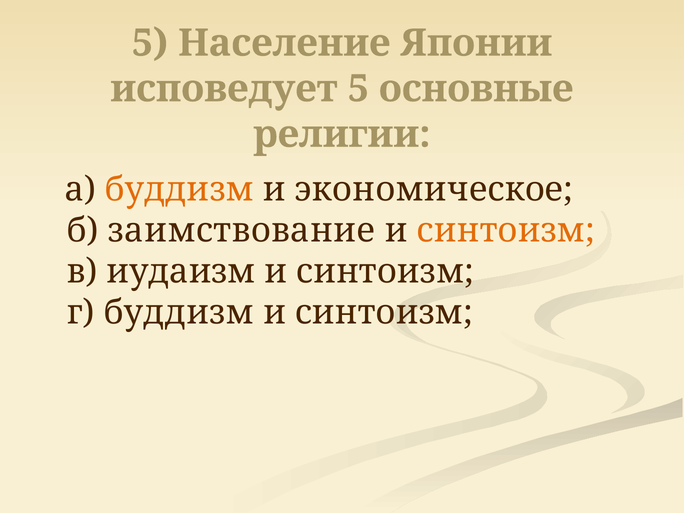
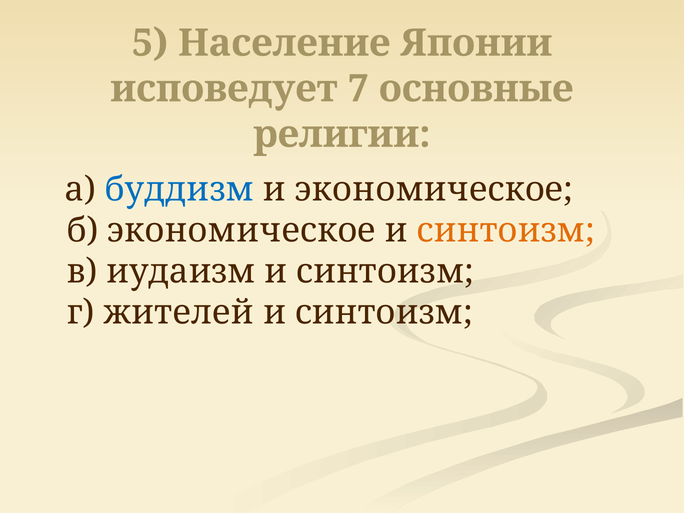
исповедует 5: 5 -> 7
буддизм at (179, 189) colour: orange -> blue
б заимствование: заимствование -> экономическое
г буддизм: буддизм -> жителей
